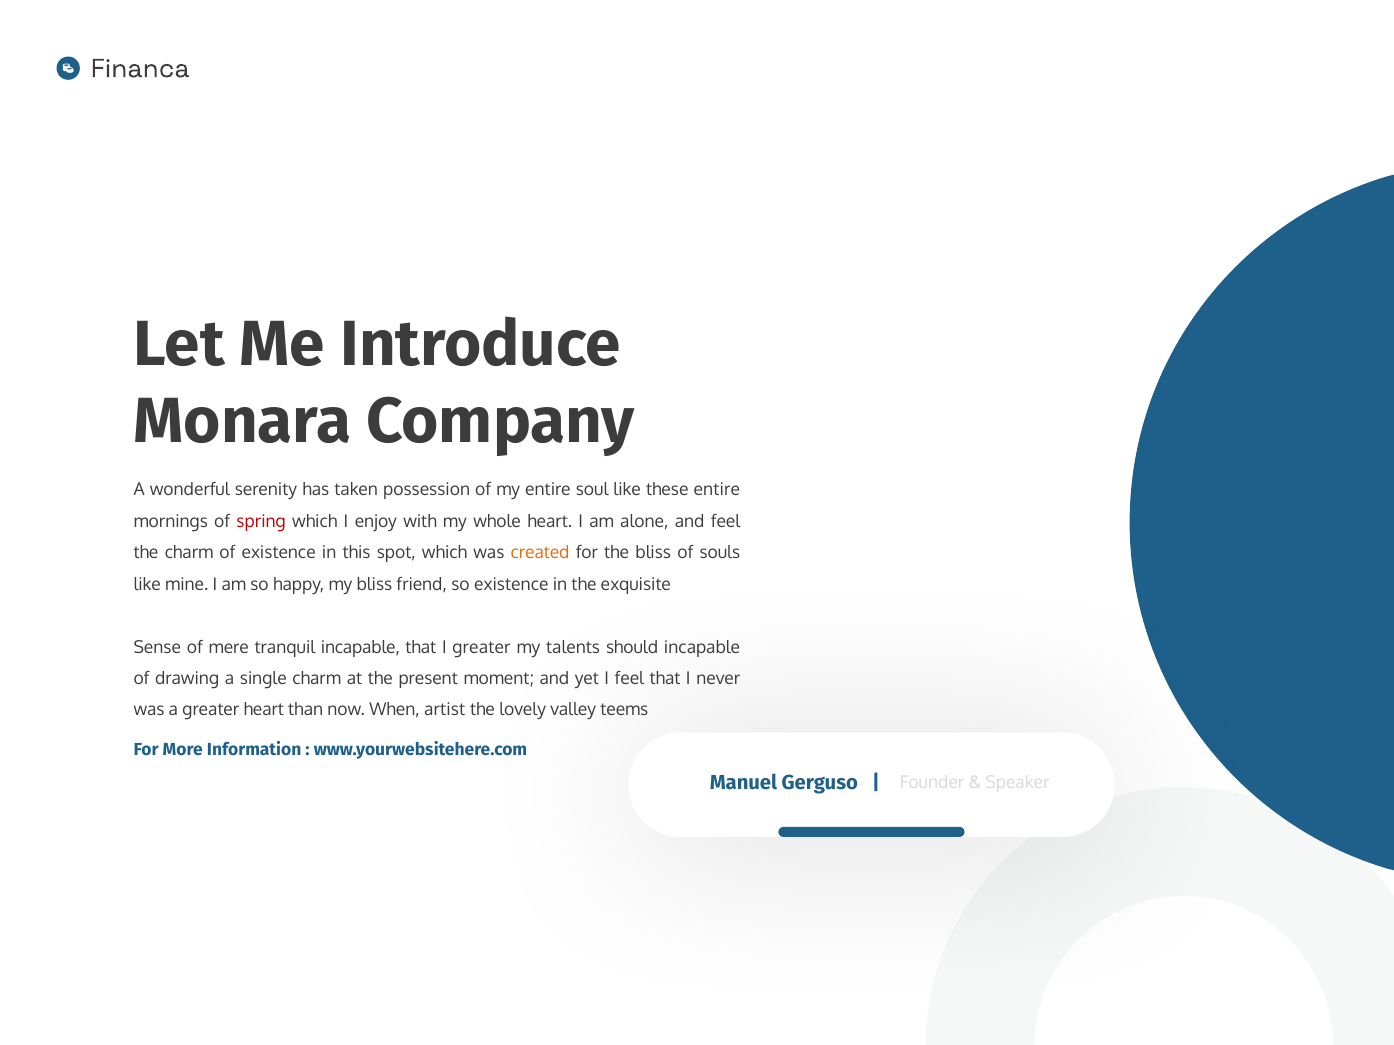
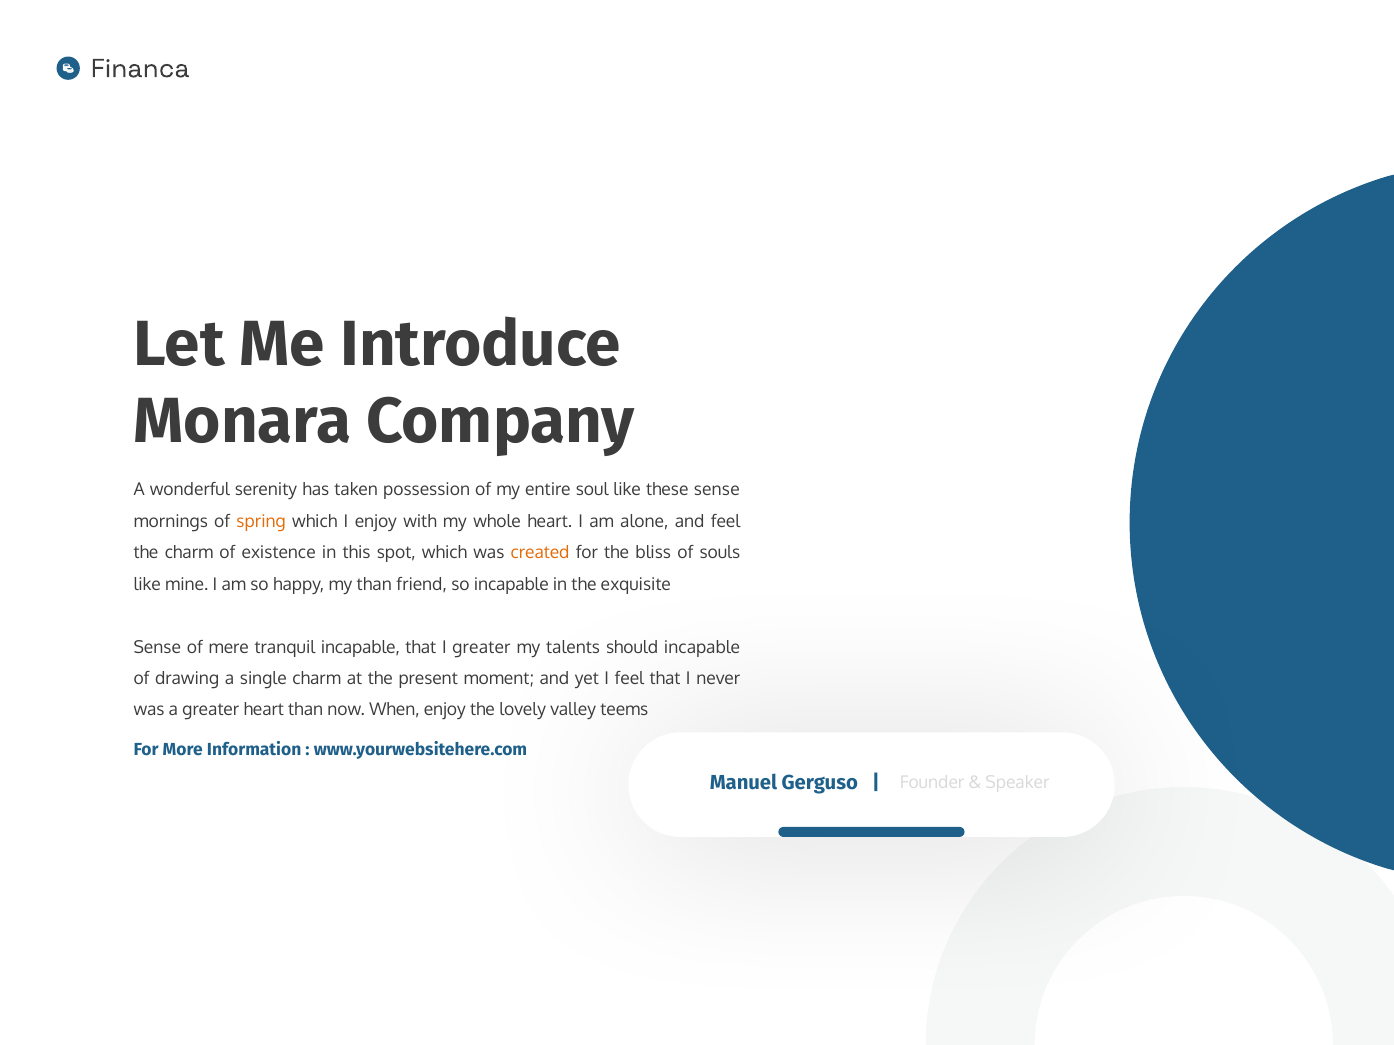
these entire: entire -> sense
spring colour: red -> orange
my bliss: bliss -> than
so existence: existence -> incapable
When artist: artist -> enjoy
